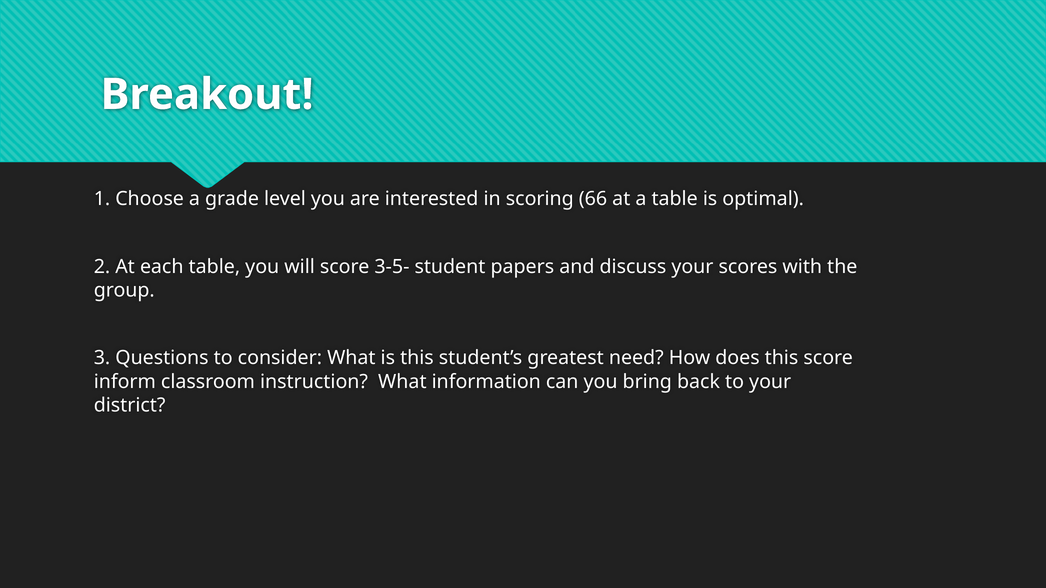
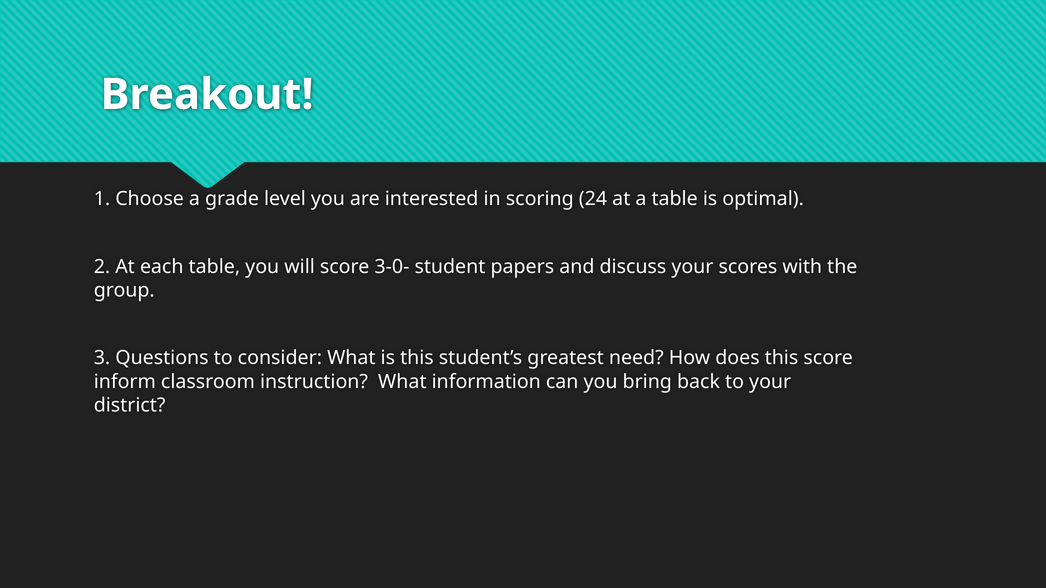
66: 66 -> 24
3-5-: 3-5- -> 3-0-
